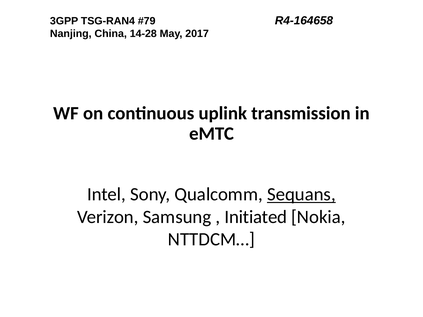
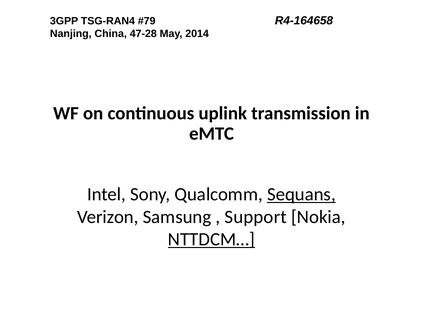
14-28: 14-28 -> 47-28
2017: 2017 -> 2014
Initiated: Initiated -> Support
NTTDCM… underline: none -> present
